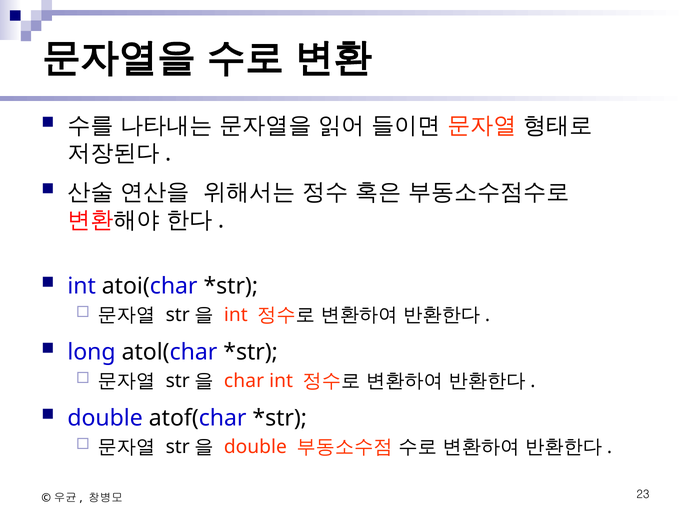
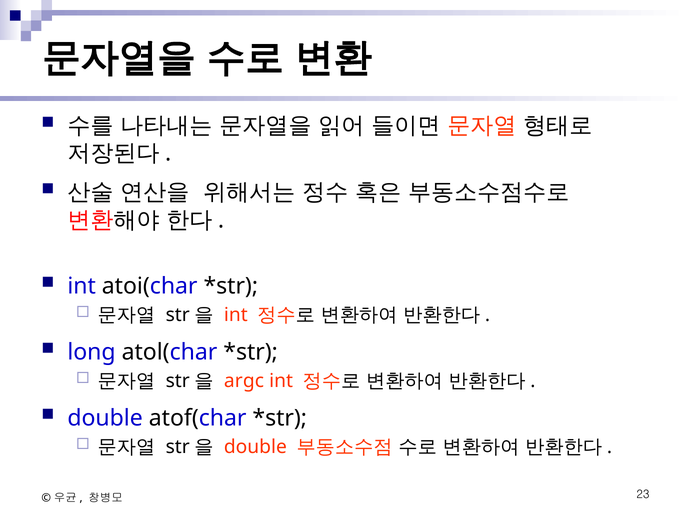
char: char -> argc
